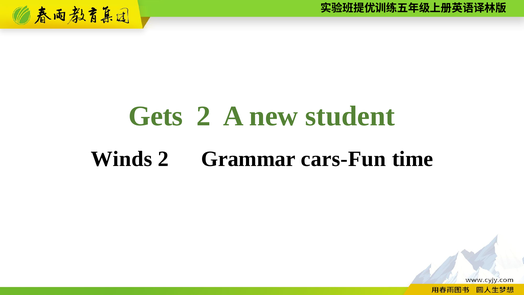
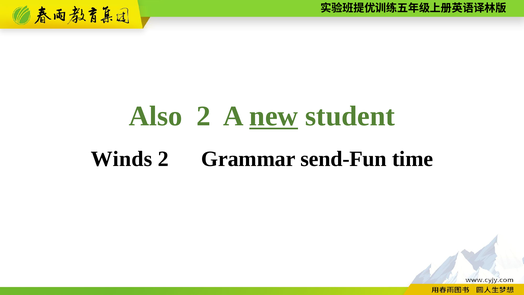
Gets: Gets -> Also
new underline: none -> present
cars-Fun: cars-Fun -> send-Fun
